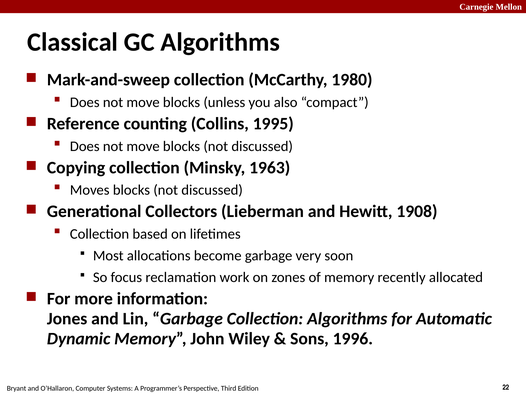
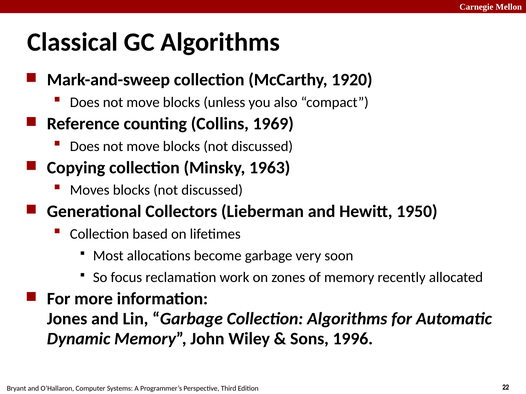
1980: 1980 -> 1920
1995: 1995 -> 1969
1908: 1908 -> 1950
